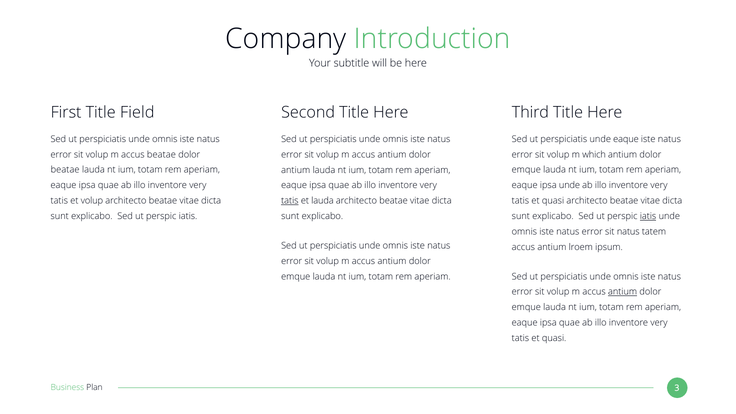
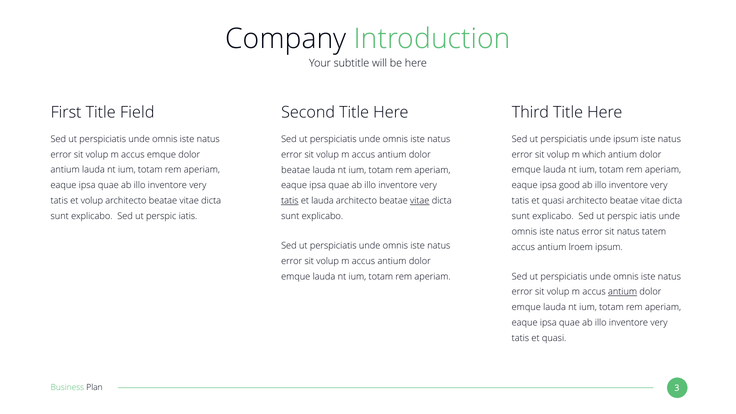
unde eaque: eaque -> ipsum
accus beatae: beatae -> emque
beatae at (65, 170): beatae -> antium
antium at (296, 170): antium -> beatae
ipsa unde: unde -> good
vitae at (420, 201) underline: none -> present
iatis at (648, 216) underline: present -> none
